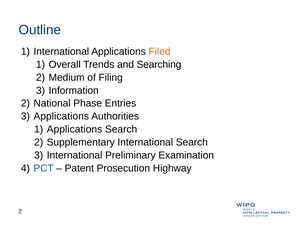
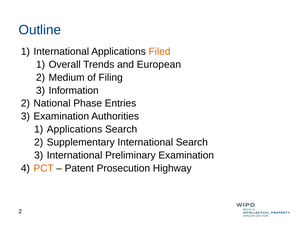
Searching: Searching -> European
Applications at (61, 116): Applications -> Examination
PCT colour: blue -> orange
